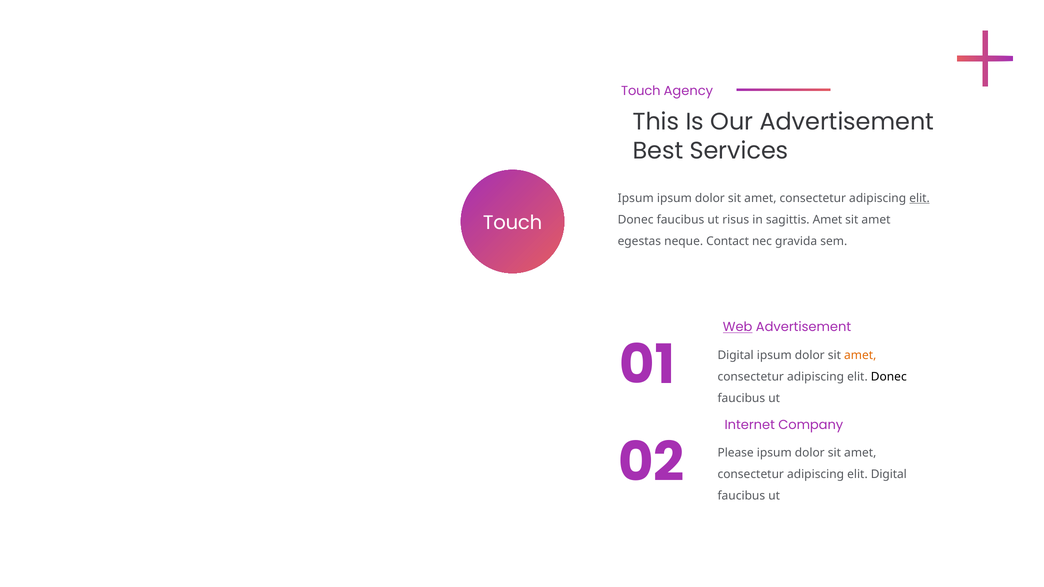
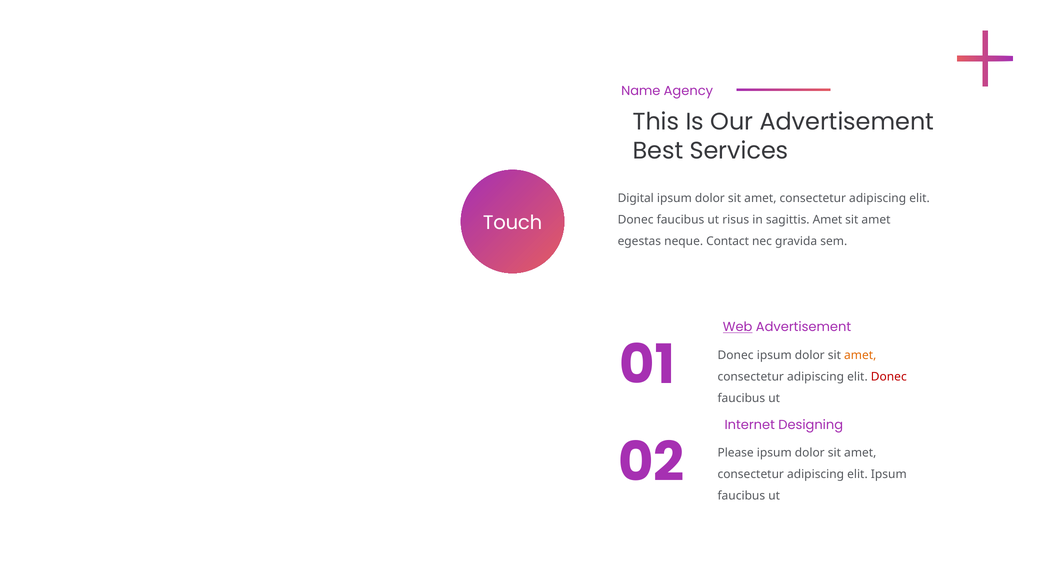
Touch at (641, 91): Touch -> Name
Ipsum at (636, 198): Ipsum -> Digital
elit at (920, 198) underline: present -> none
Digital at (736, 355): Digital -> Donec
Donec at (889, 377) colour: black -> red
Company: Company -> Designing
elit Digital: Digital -> Ipsum
